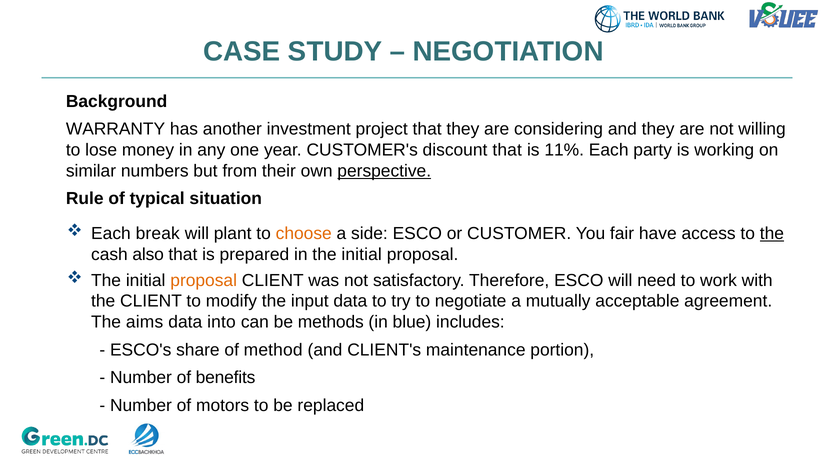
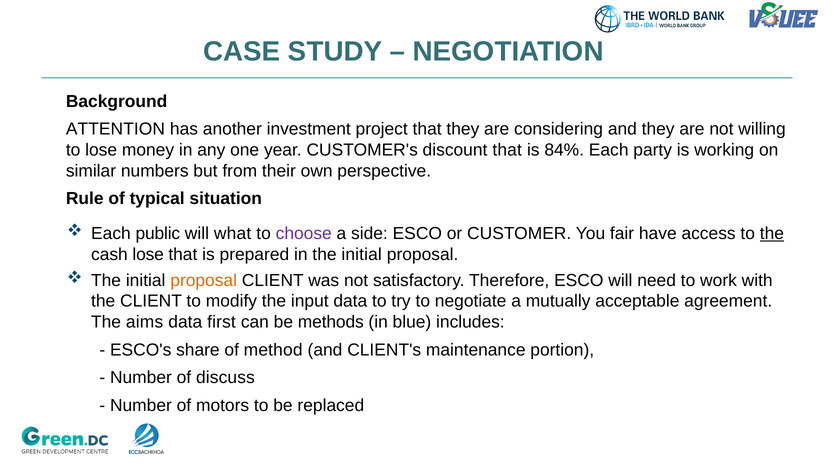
WARRANTY: WARRANTY -> ATTENTION
11%: 11% -> 84%
perspective underline: present -> none
break: break -> public
plant: plant -> what
choose colour: orange -> purple
cash also: also -> lose
into: into -> first
benefits: benefits -> discuss
